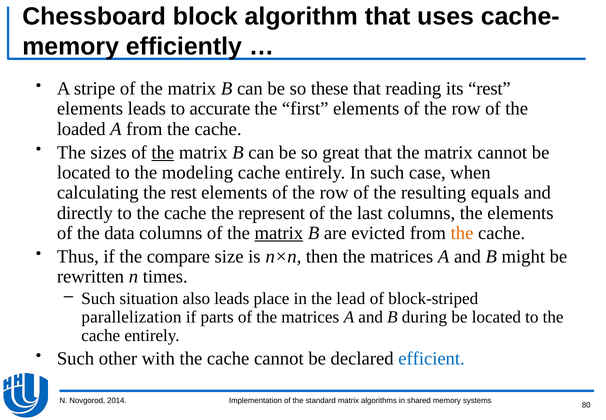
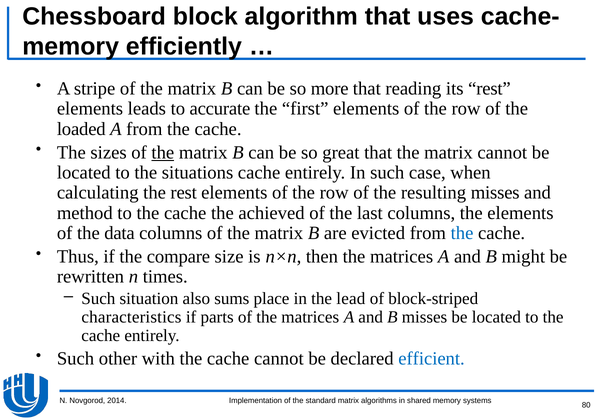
these: these -> more
modeling: modeling -> situations
resulting equals: equals -> misses
directly: directly -> method
represent: represent -> achieved
matrix at (279, 233) underline: present -> none
the at (462, 233) colour: orange -> blue
also leads: leads -> sums
parallelization: parallelization -> characteristics
B during: during -> misses
